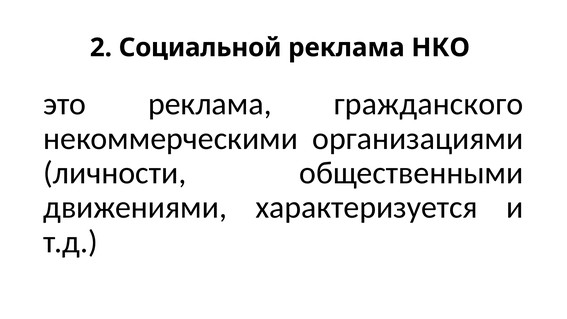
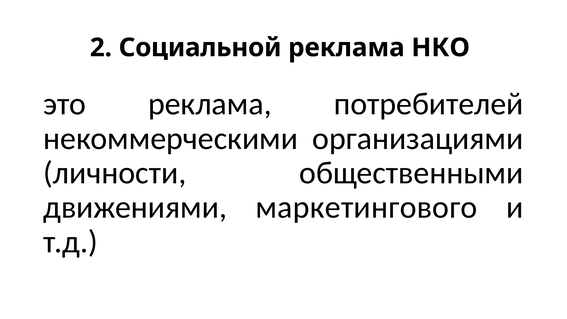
гражданского: гражданского -> потребителей
характеризуется: характеризуется -> маркетингового
